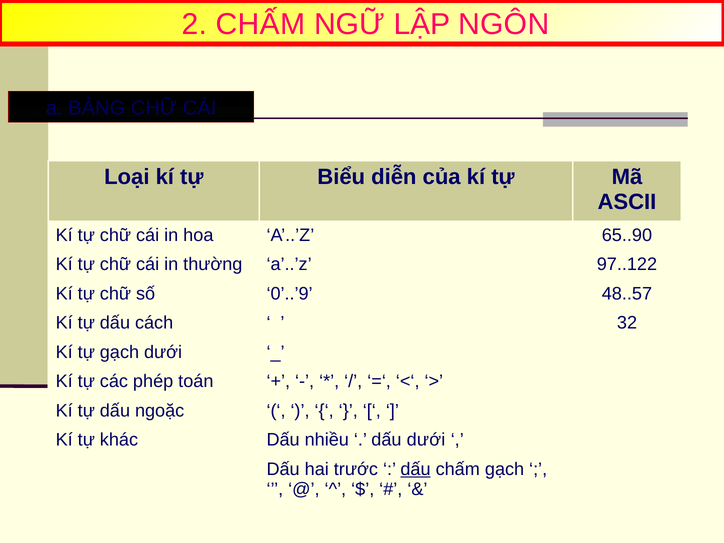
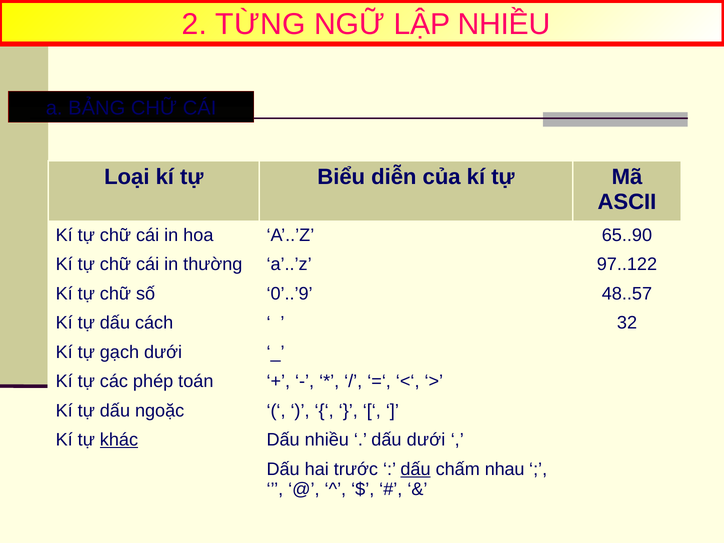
2 CHẤM: CHẤM -> TỪNG
LẬP NGÔN: NGÔN -> NHIỀU
khác underline: none -> present
chấm gạch: gạch -> nhau
